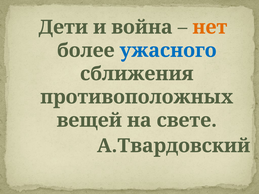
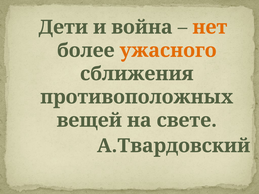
ужасного colour: blue -> orange
